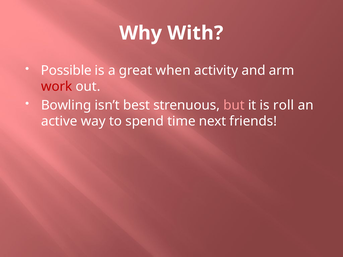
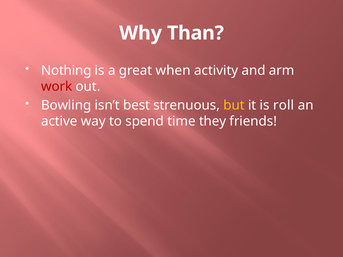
With: With -> Than
Possible: Possible -> Nothing
but colour: pink -> yellow
next: next -> they
